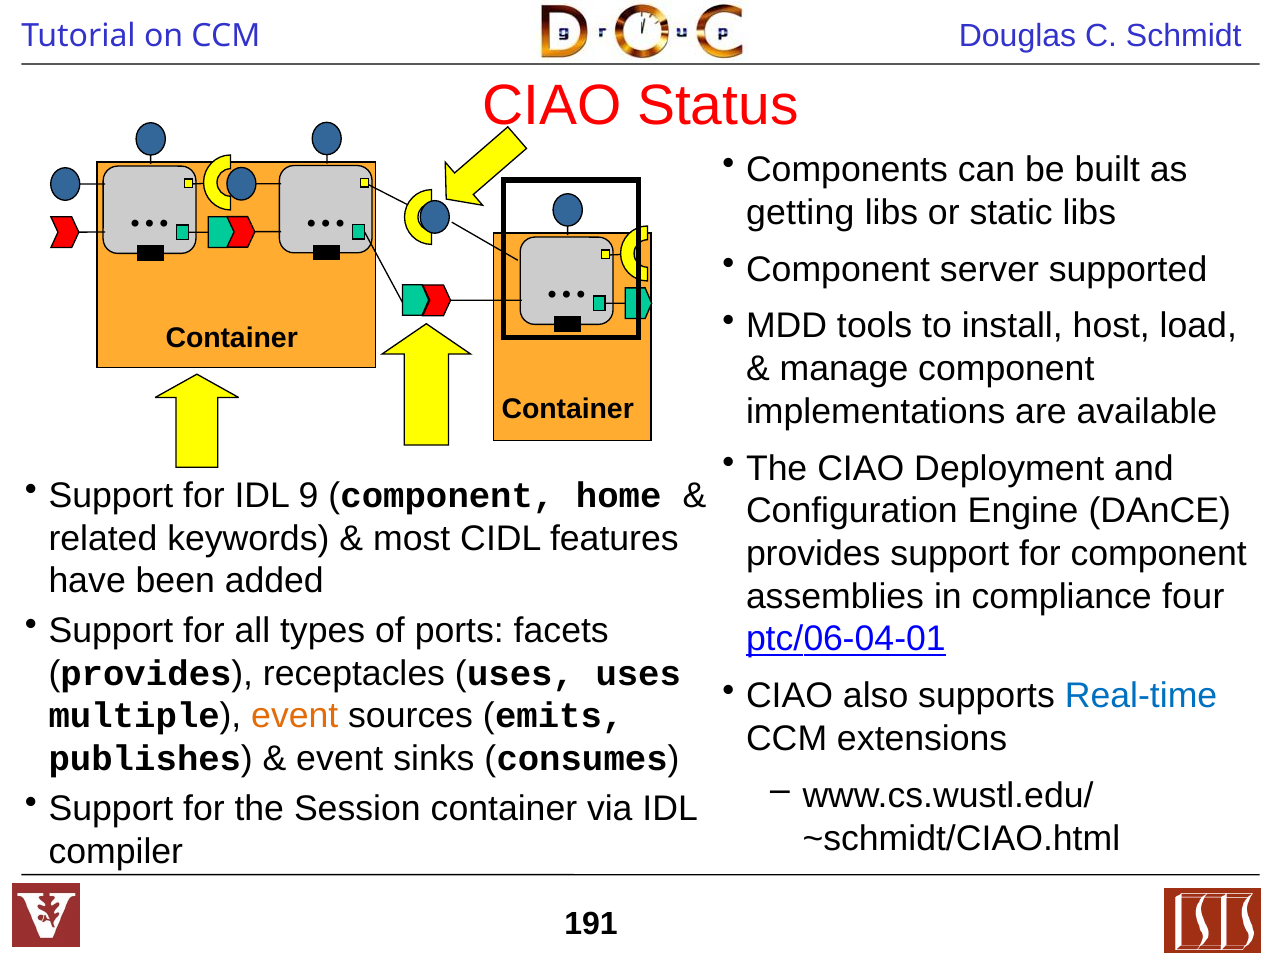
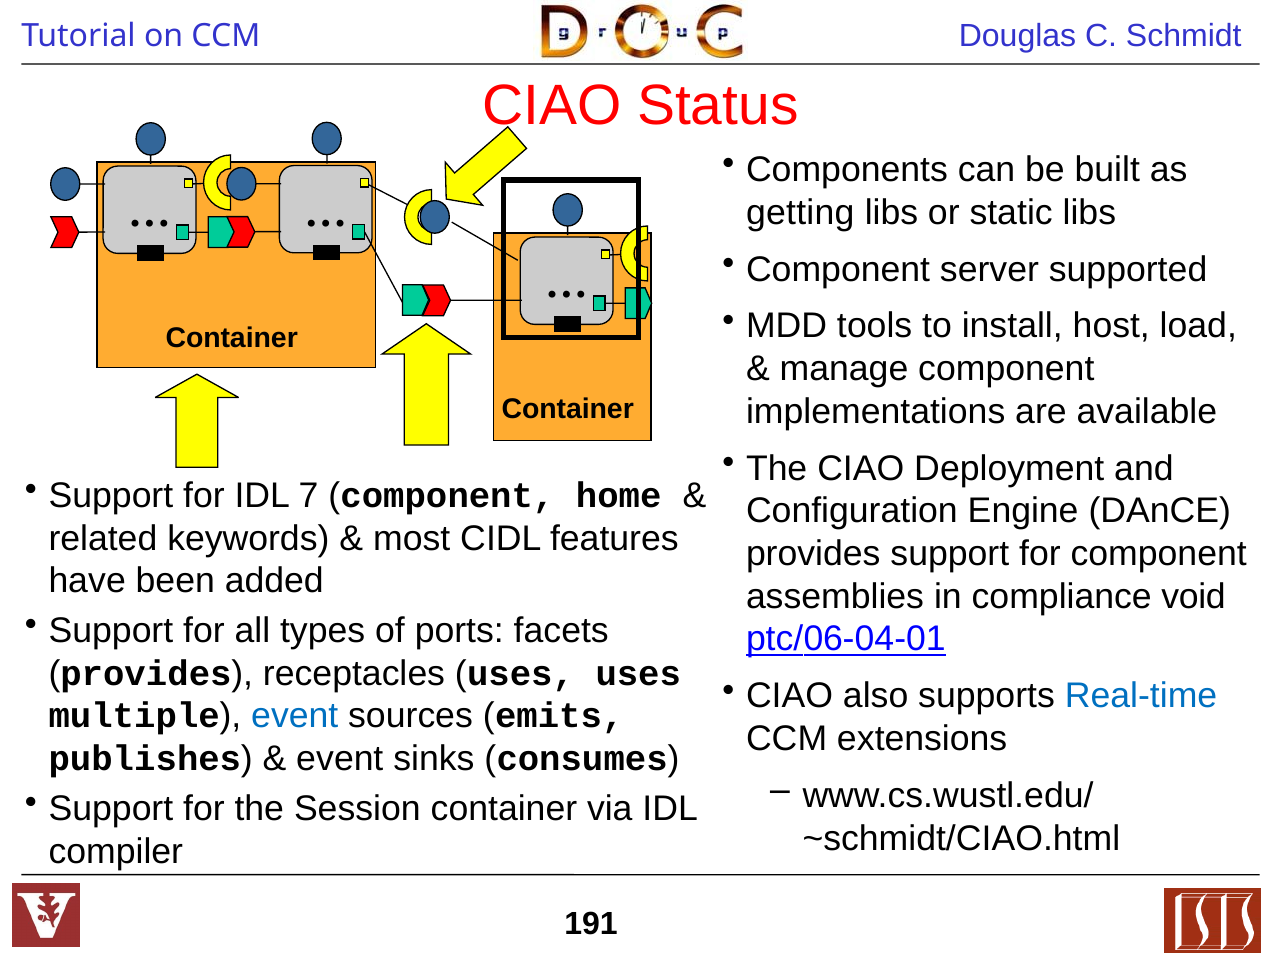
9: 9 -> 7
four: four -> void
event at (295, 717) colour: orange -> blue
